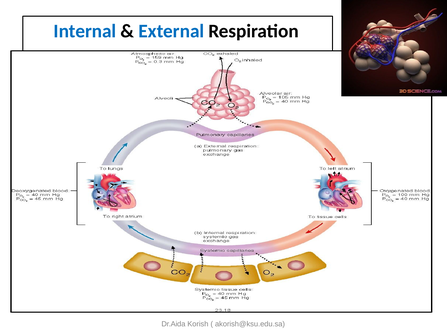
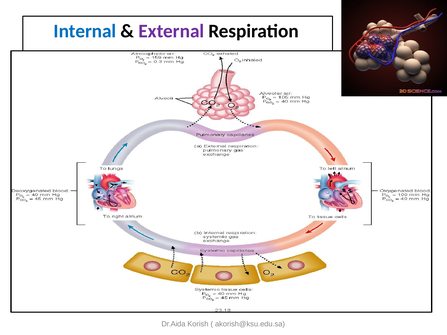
External colour: blue -> purple
